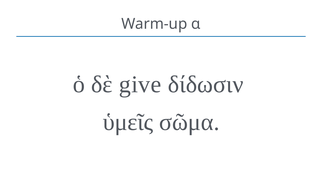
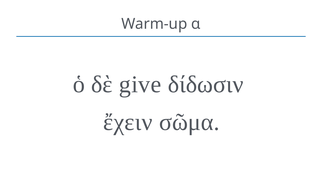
ὑμεῖς: ὑμεῖς -> ἔχειν
